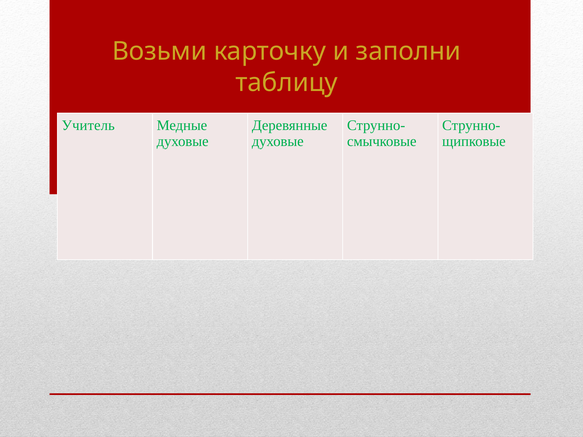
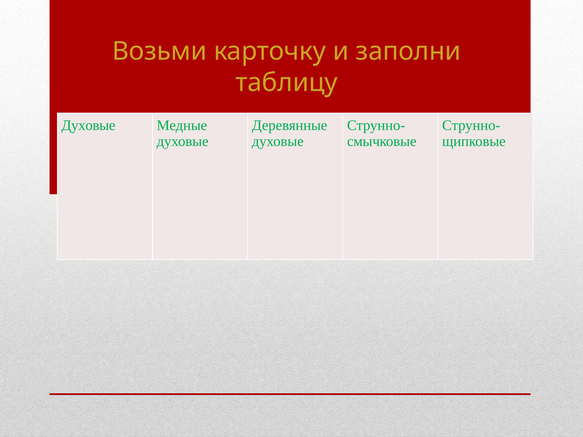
Учитель at (88, 125): Учитель -> Духовые
